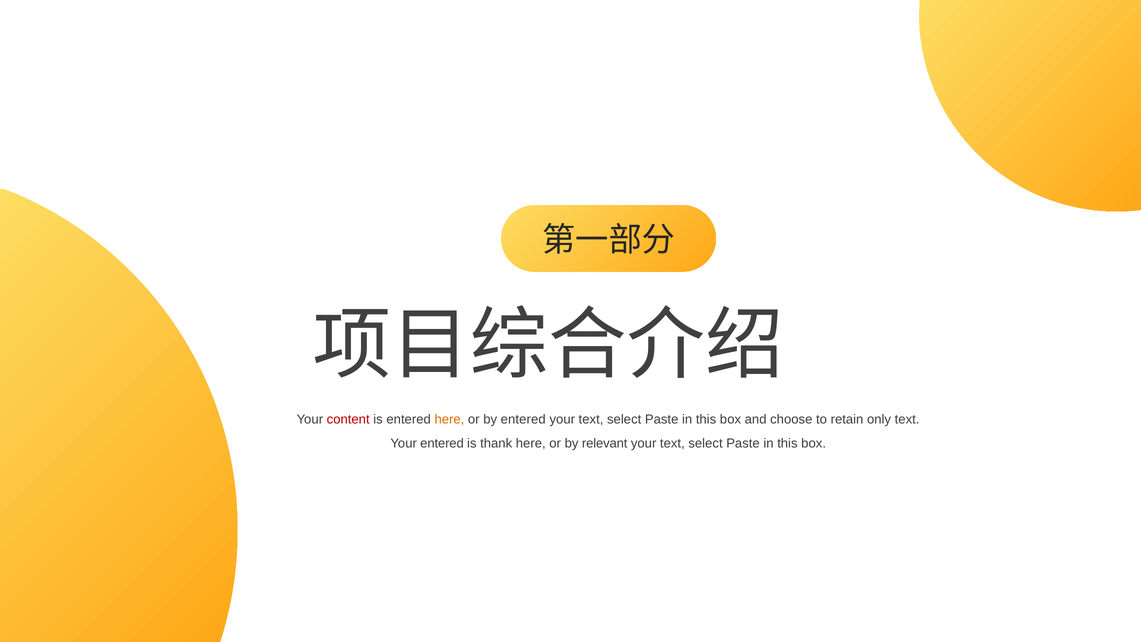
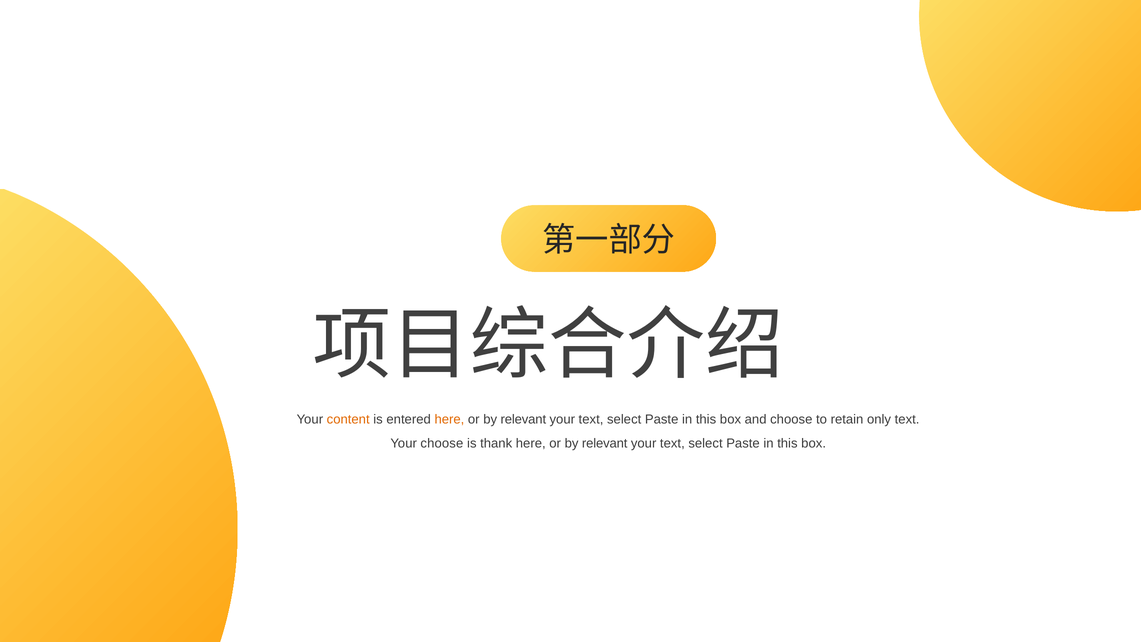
content colour: red -> orange
entered at (523, 420): entered -> relevant
Your entered: entered -> choose
